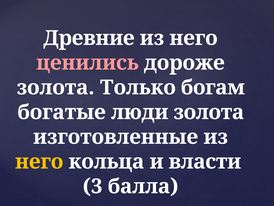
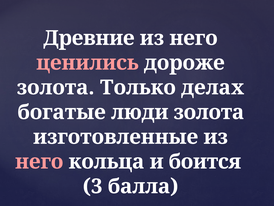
богам: богам -> делах
него at (39, 161) colour: yellow -> pink
власти: власти -> боится
